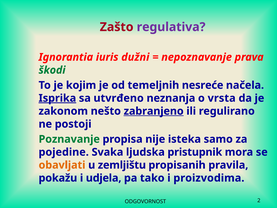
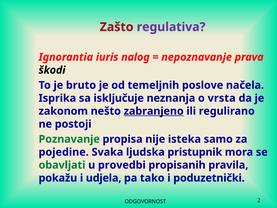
dužni: dužni -> nalog
škodi colour: green -> black
kojim: kojim -> bruto
nesreće: nesreće -> poslove
Isprika underline: present -> none
utvrđeno: utvrđeno -> isključuje
obavljati colour: orange -> green
zemljištu: zemljištu -> provedbi
proizvodima: proizvodima -> poduzetnički
